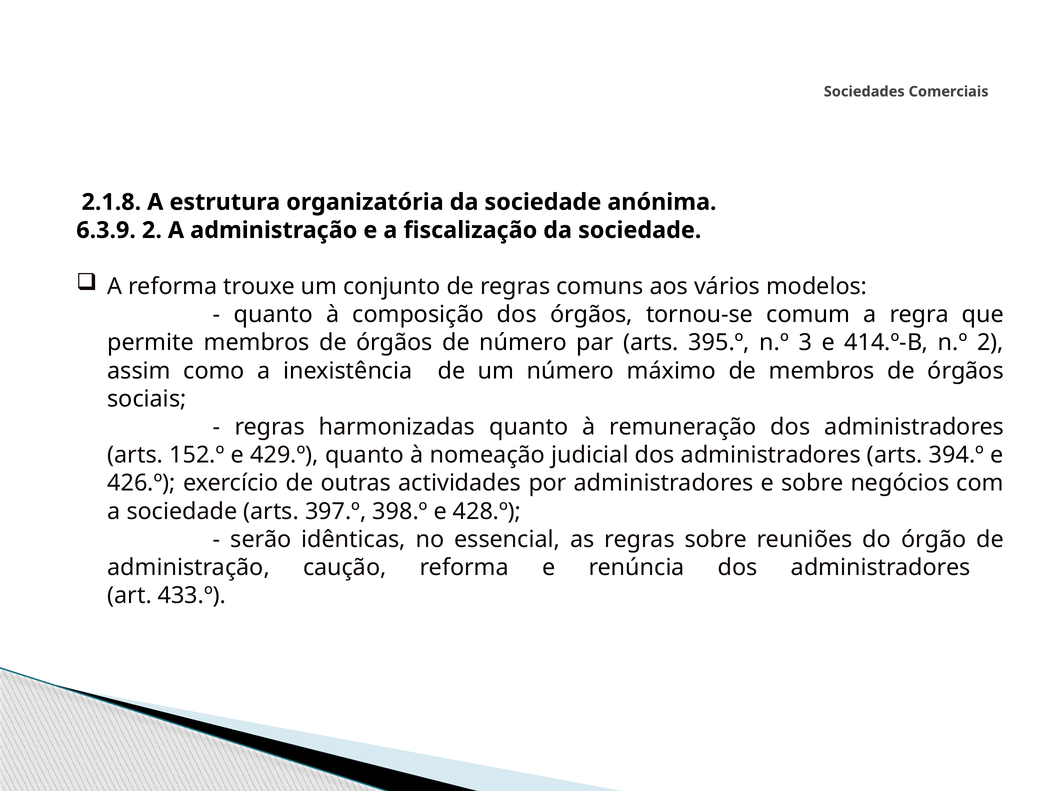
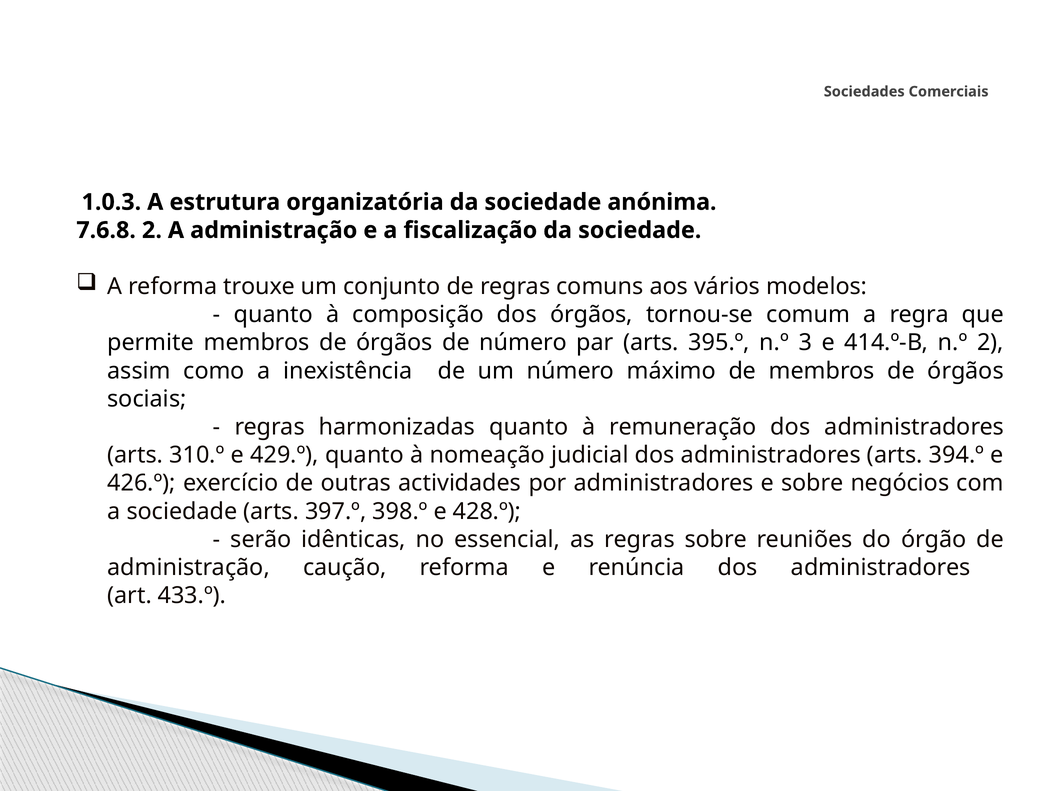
2.1.8: 2.1.8 -> 1.0.3
6.3.9: 6.3.9 -> 7.6.8
152.º: 152.º -> 310.º
